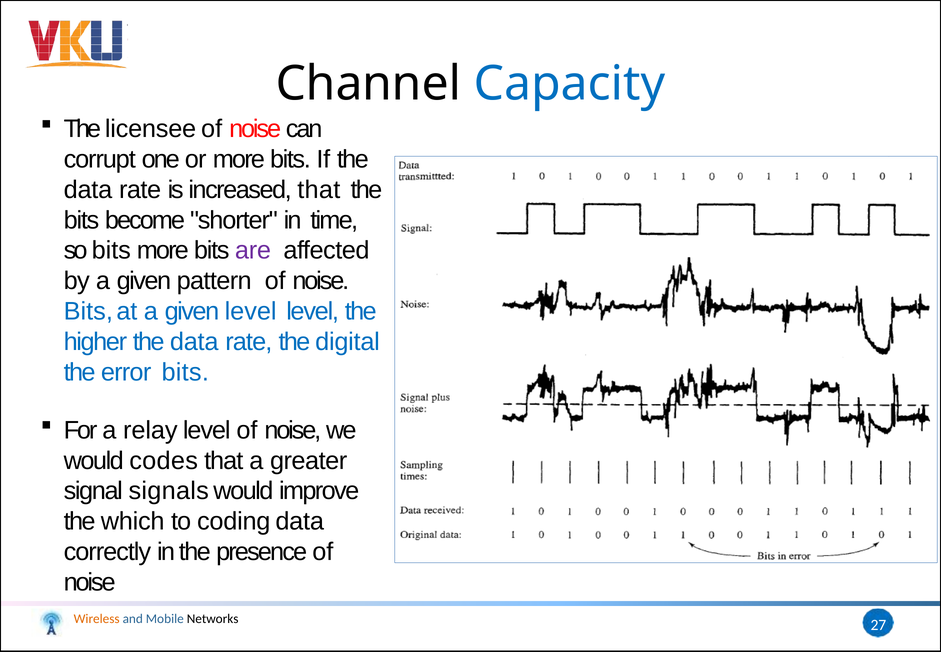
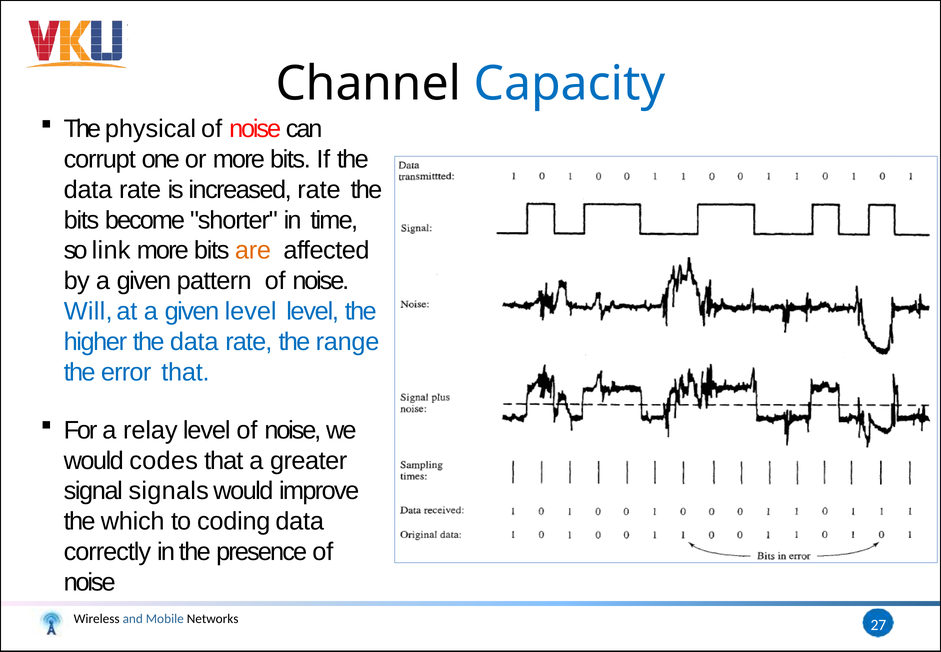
licensee: licensee -> physical
increased that: that -> rate
so bits: bits -> link
are colour: purple -> orange
Bits at (88, 311): Bits -> Will
digital: digital -> range
error bits: bits -> that
Wireless colour: orange -> black
